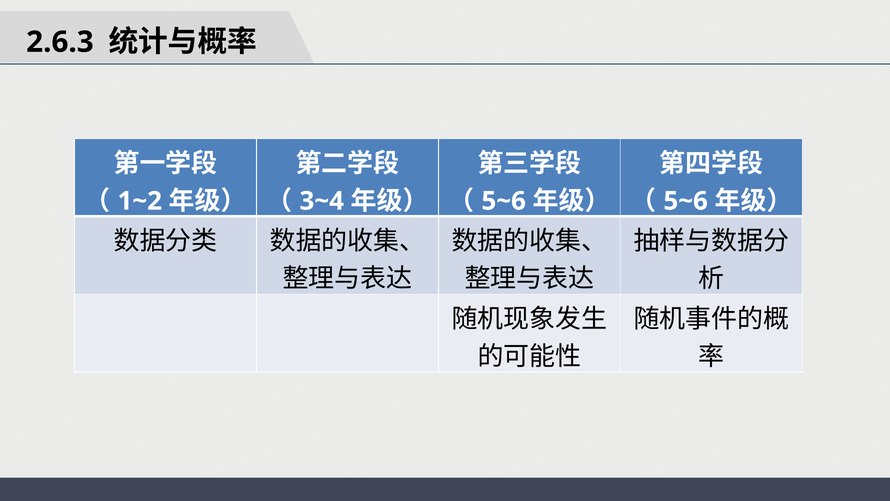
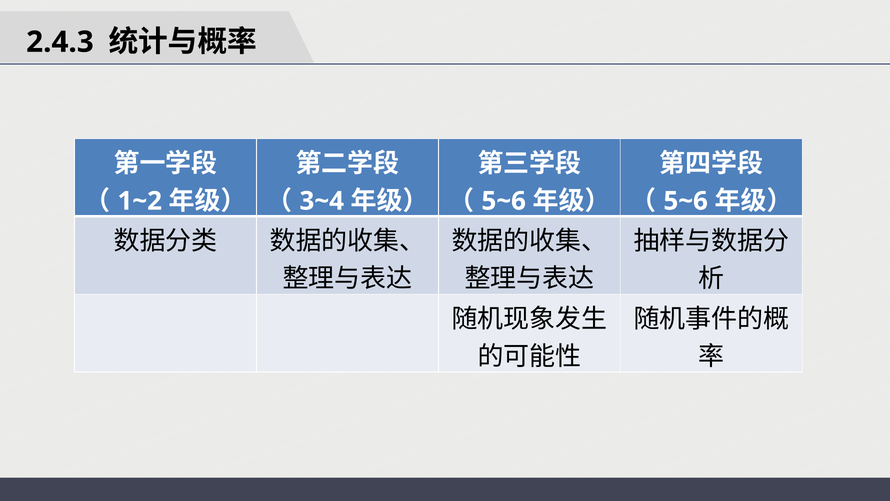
2.6.3: 2.6.3 -> 2.4.3
